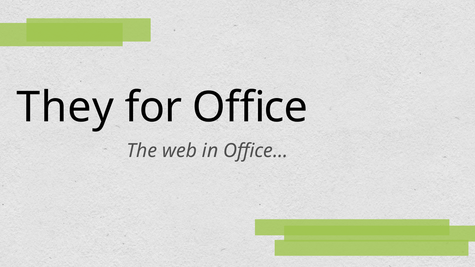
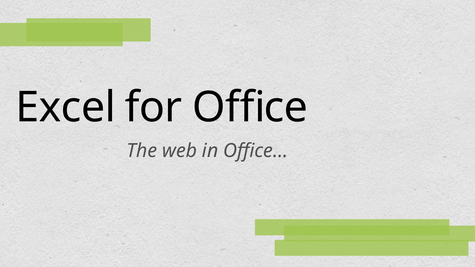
They: They -> Excel
